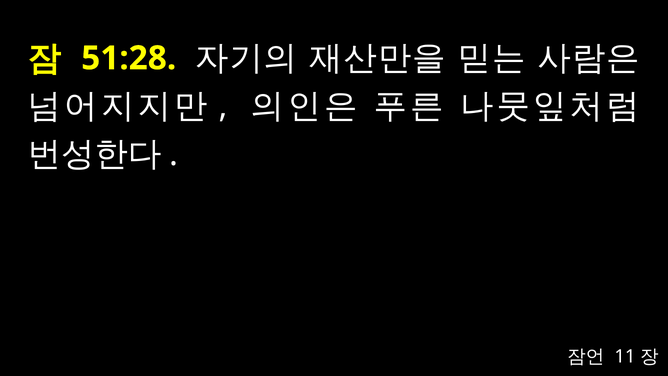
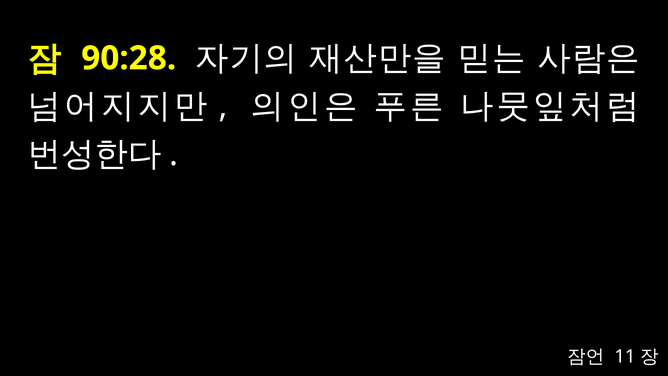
51:28: 51:28 -> 90:28
